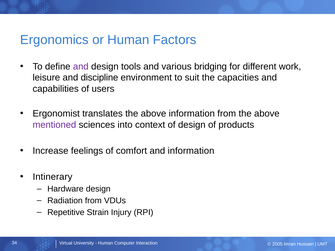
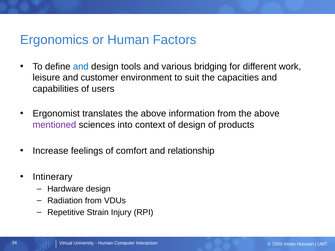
and at (81, 67) colour: purple -> blue
discipline: discipline -> customer
and information: information -> relationship
